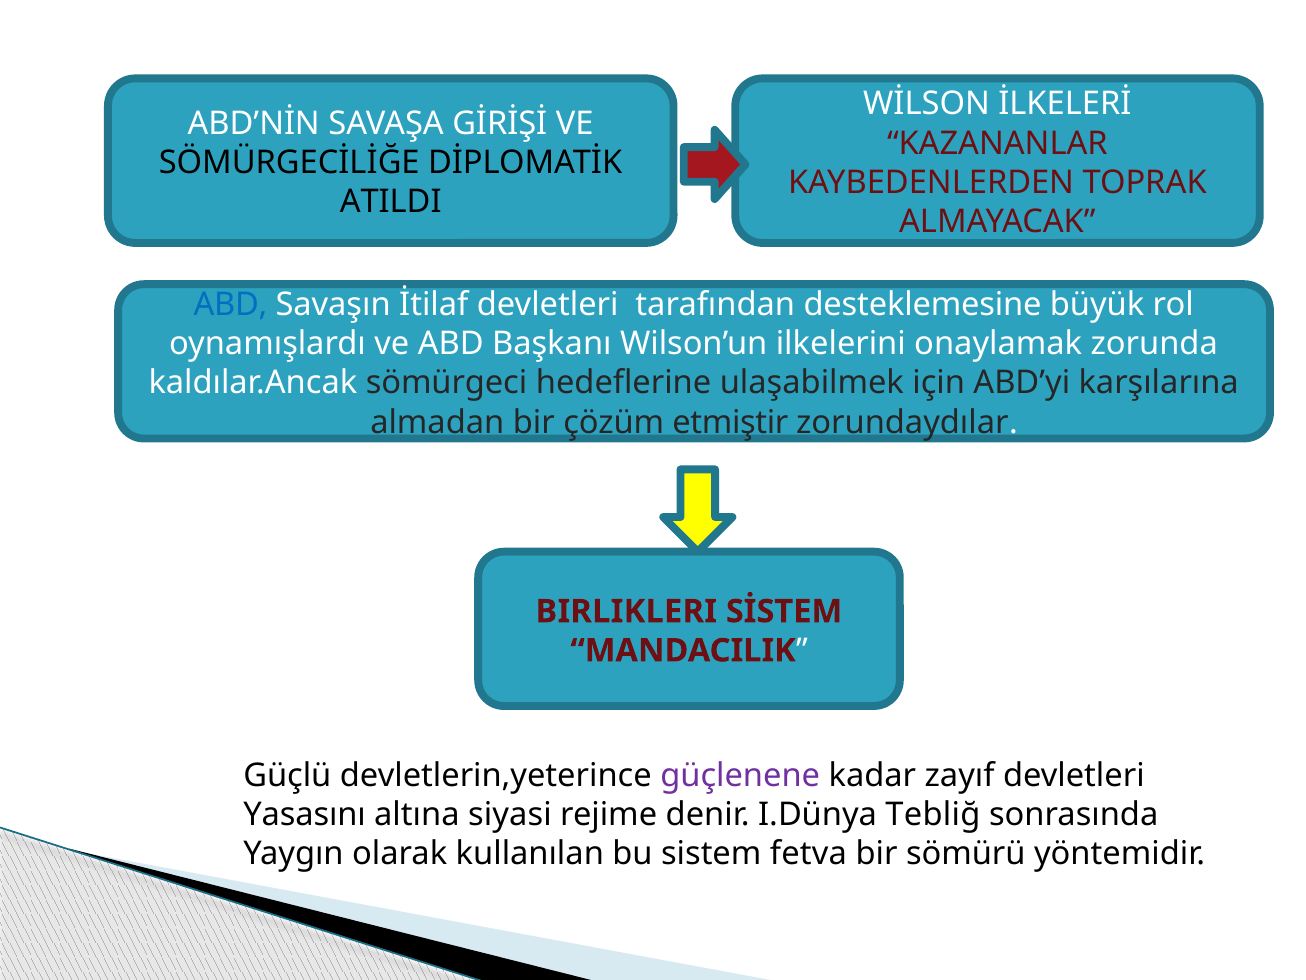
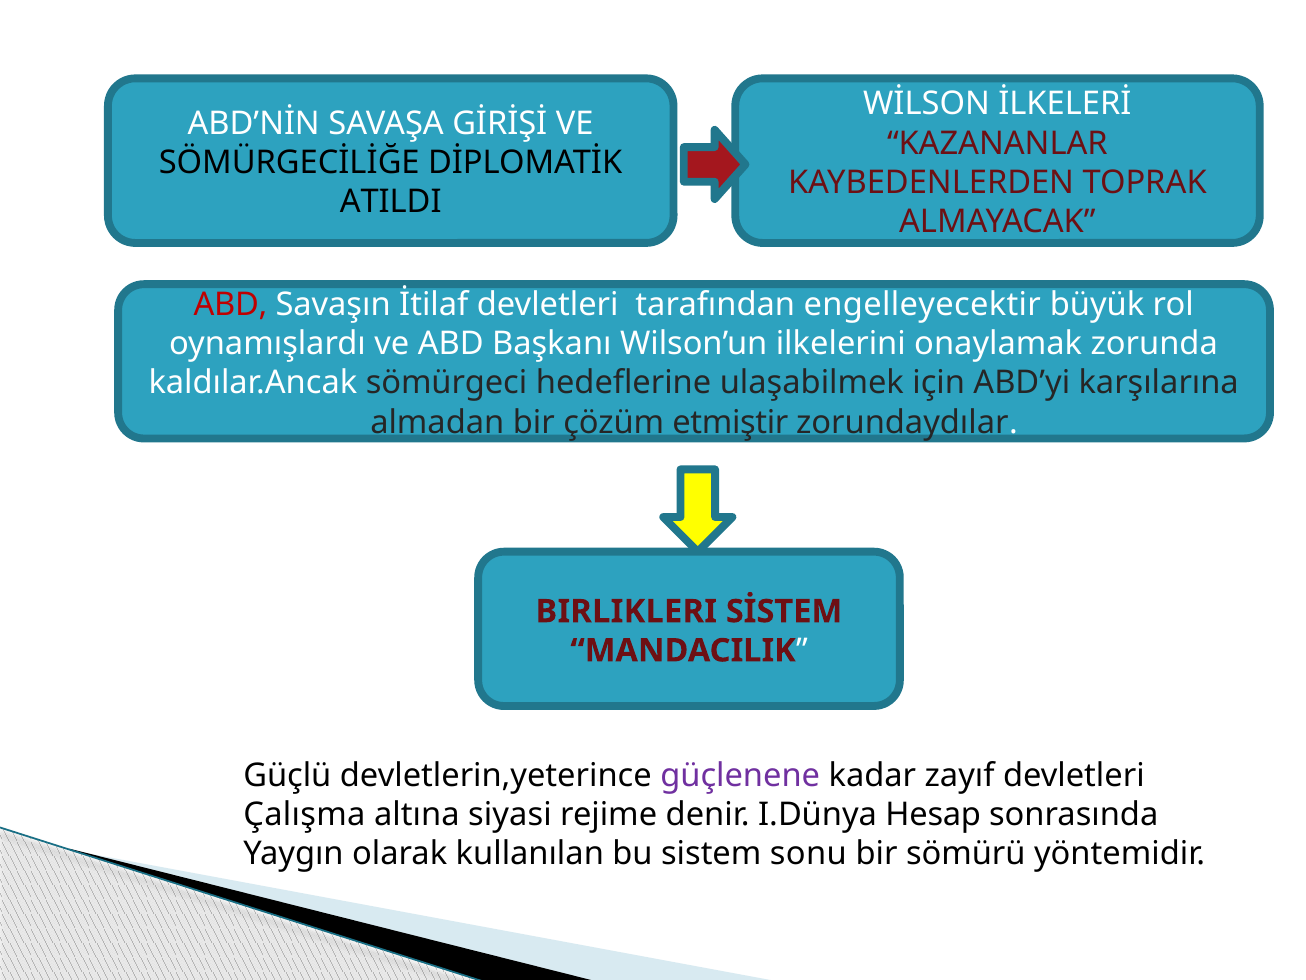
ABD at (230, 305) colour: blue -> red
desteklemesine: desteklemesine -> engelleyecektir
Yasasını: Yasasını -> Çalışma
Tebliğ: Tebliğ -> Hesap
fetva: fetva -> sonu
